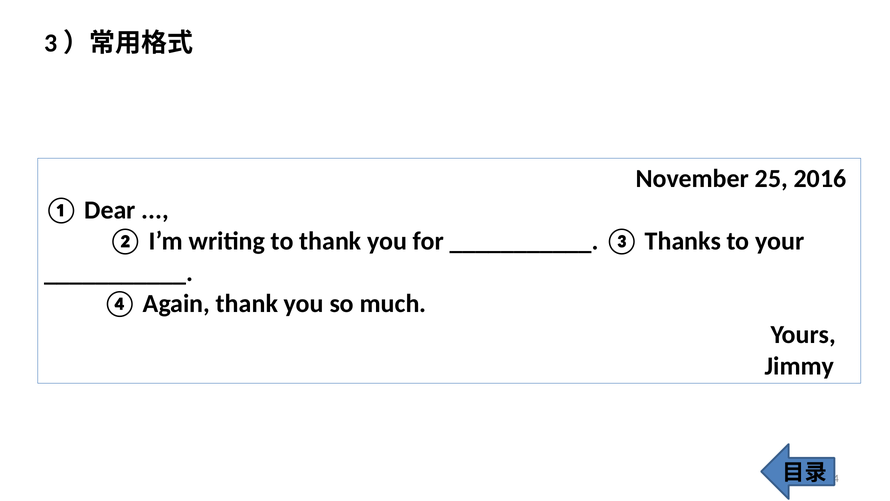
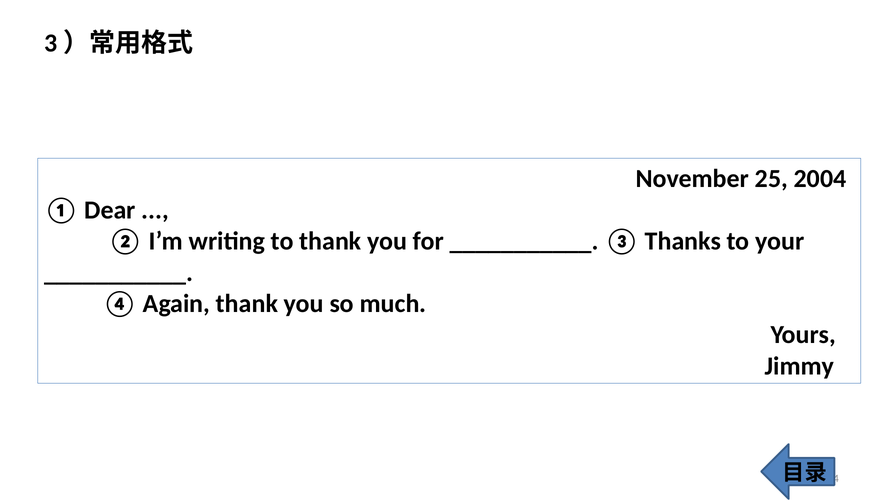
2016: 2016 -> 2004
